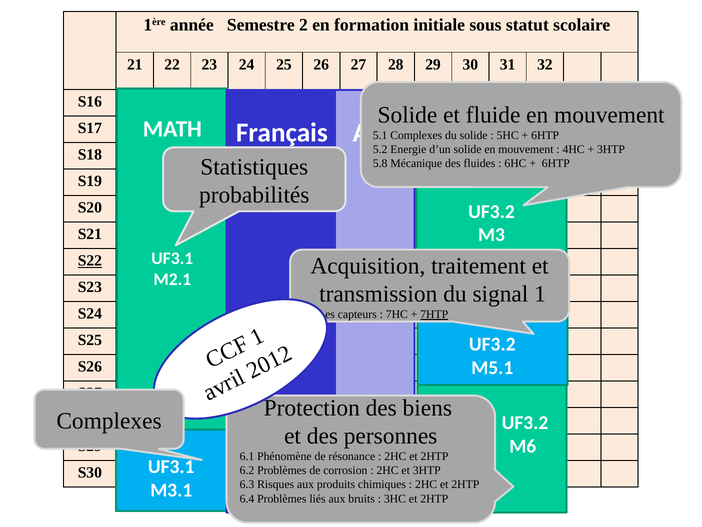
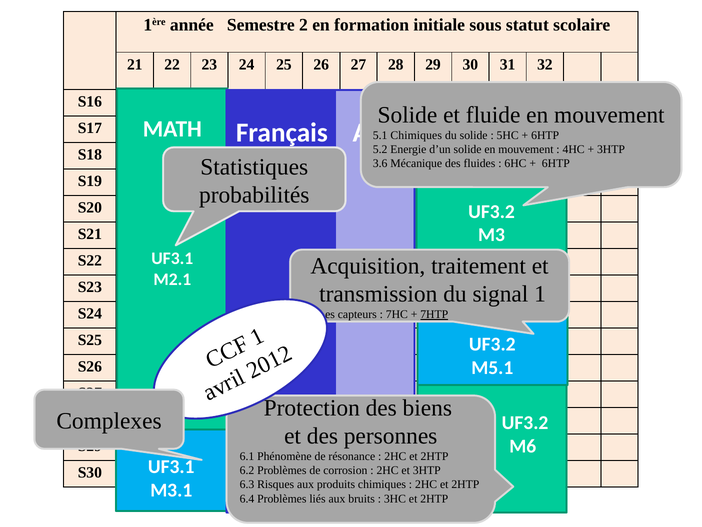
Complexes at (416, 135): Complexes -> Chimiques
5.8: 5.8 -> 3.6
S22 underline: present -> none
